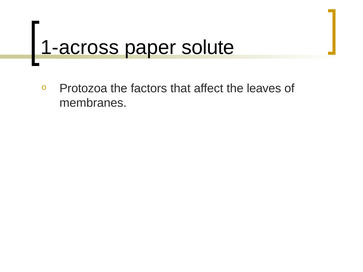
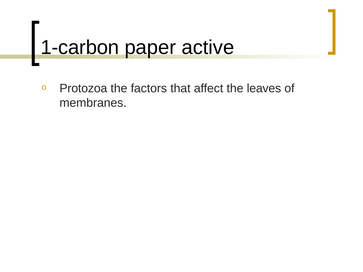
1-across: 1-across -> 1-carbon
solute: solute -> active
